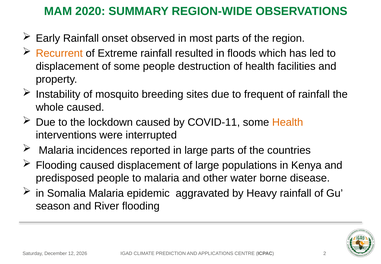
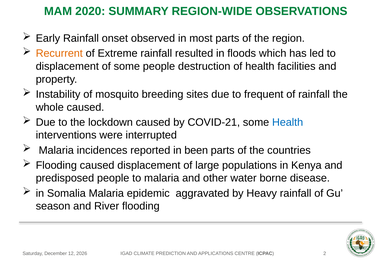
COVID-11: COVID-11 -> COVID-21
Health at (288, 122) colour: orange -> blue
in large: large -> been
